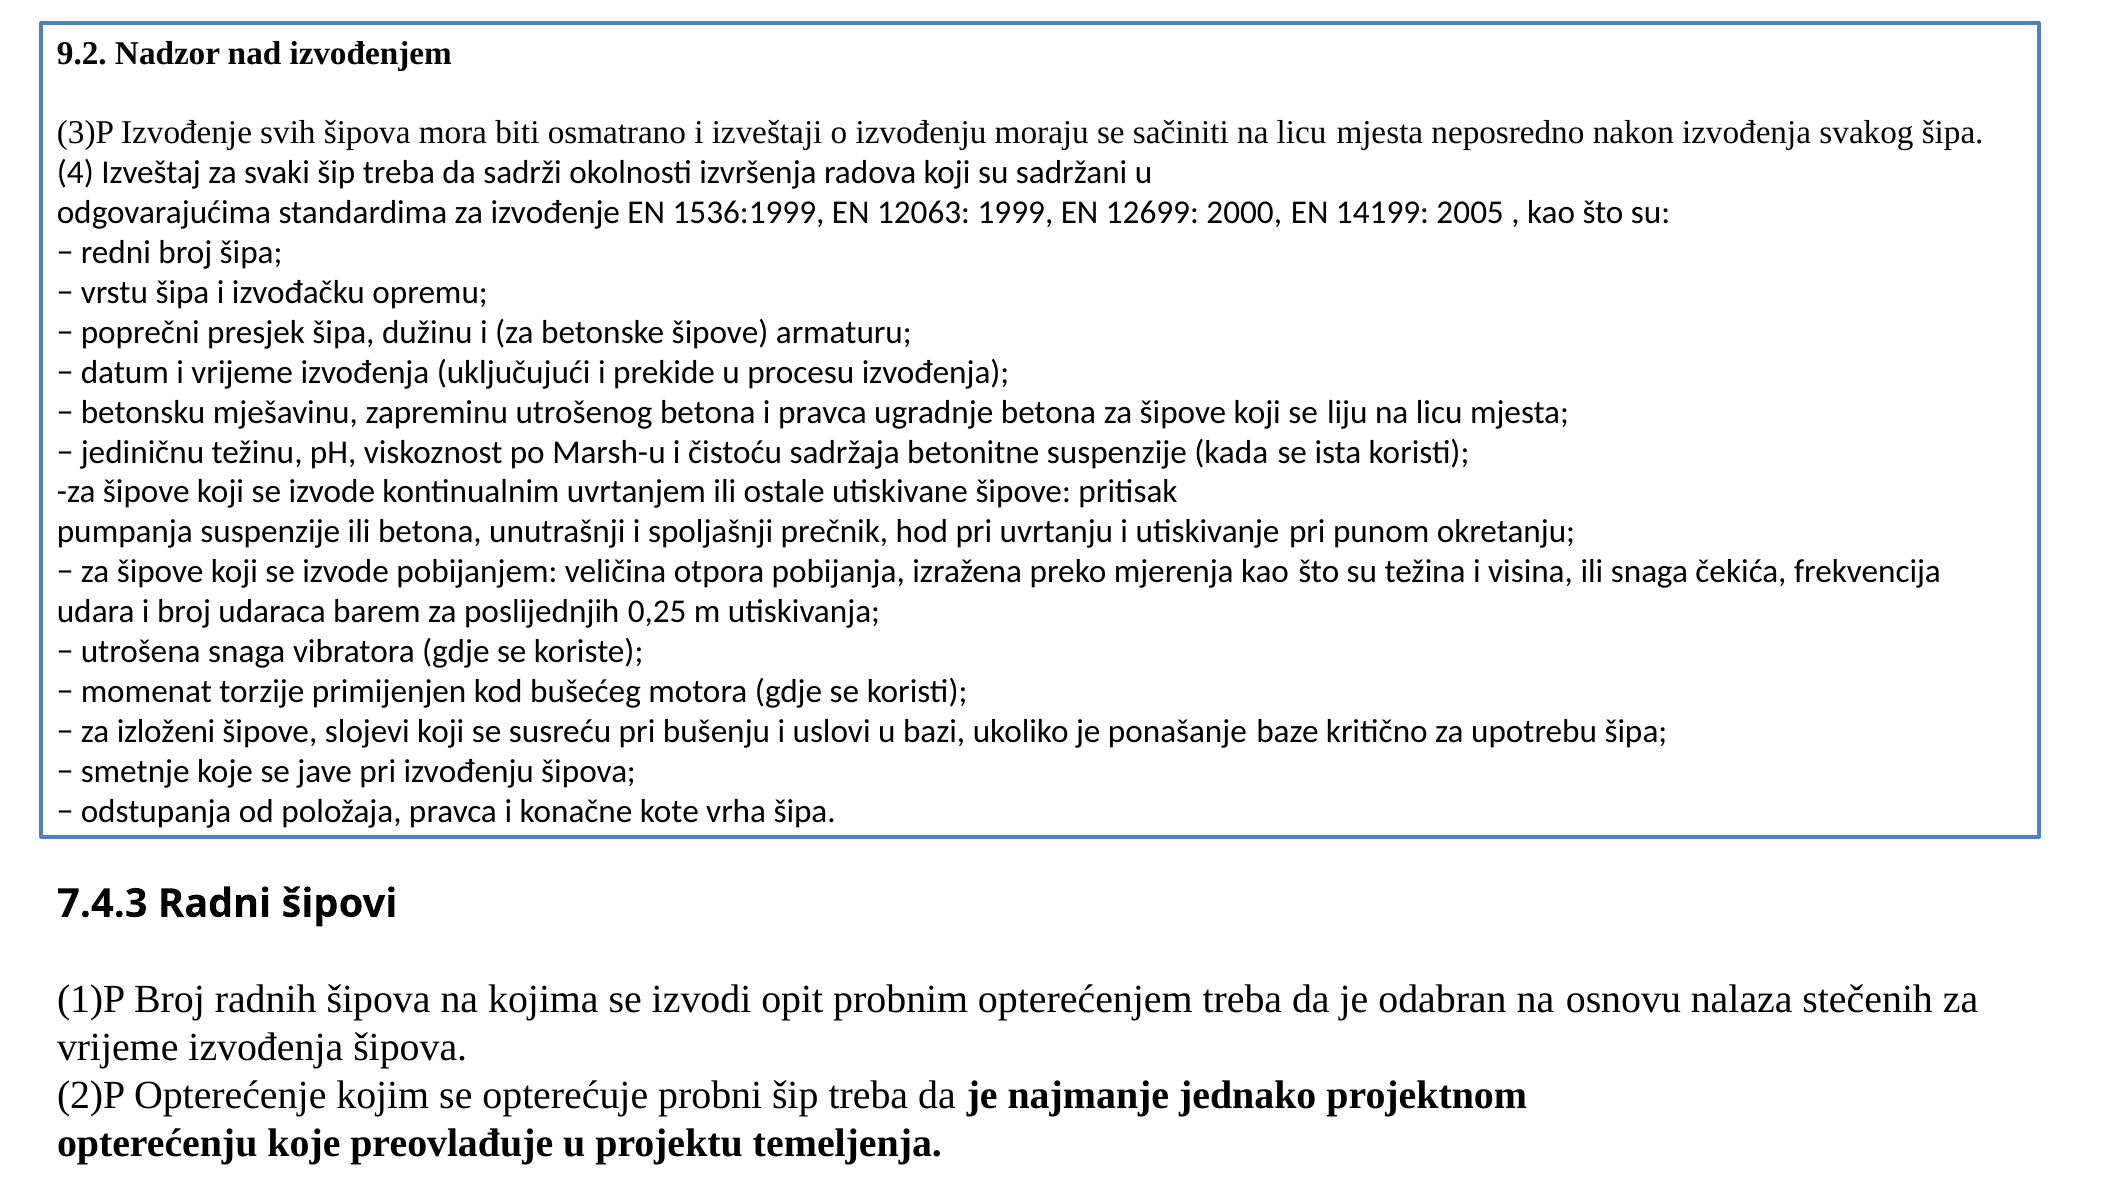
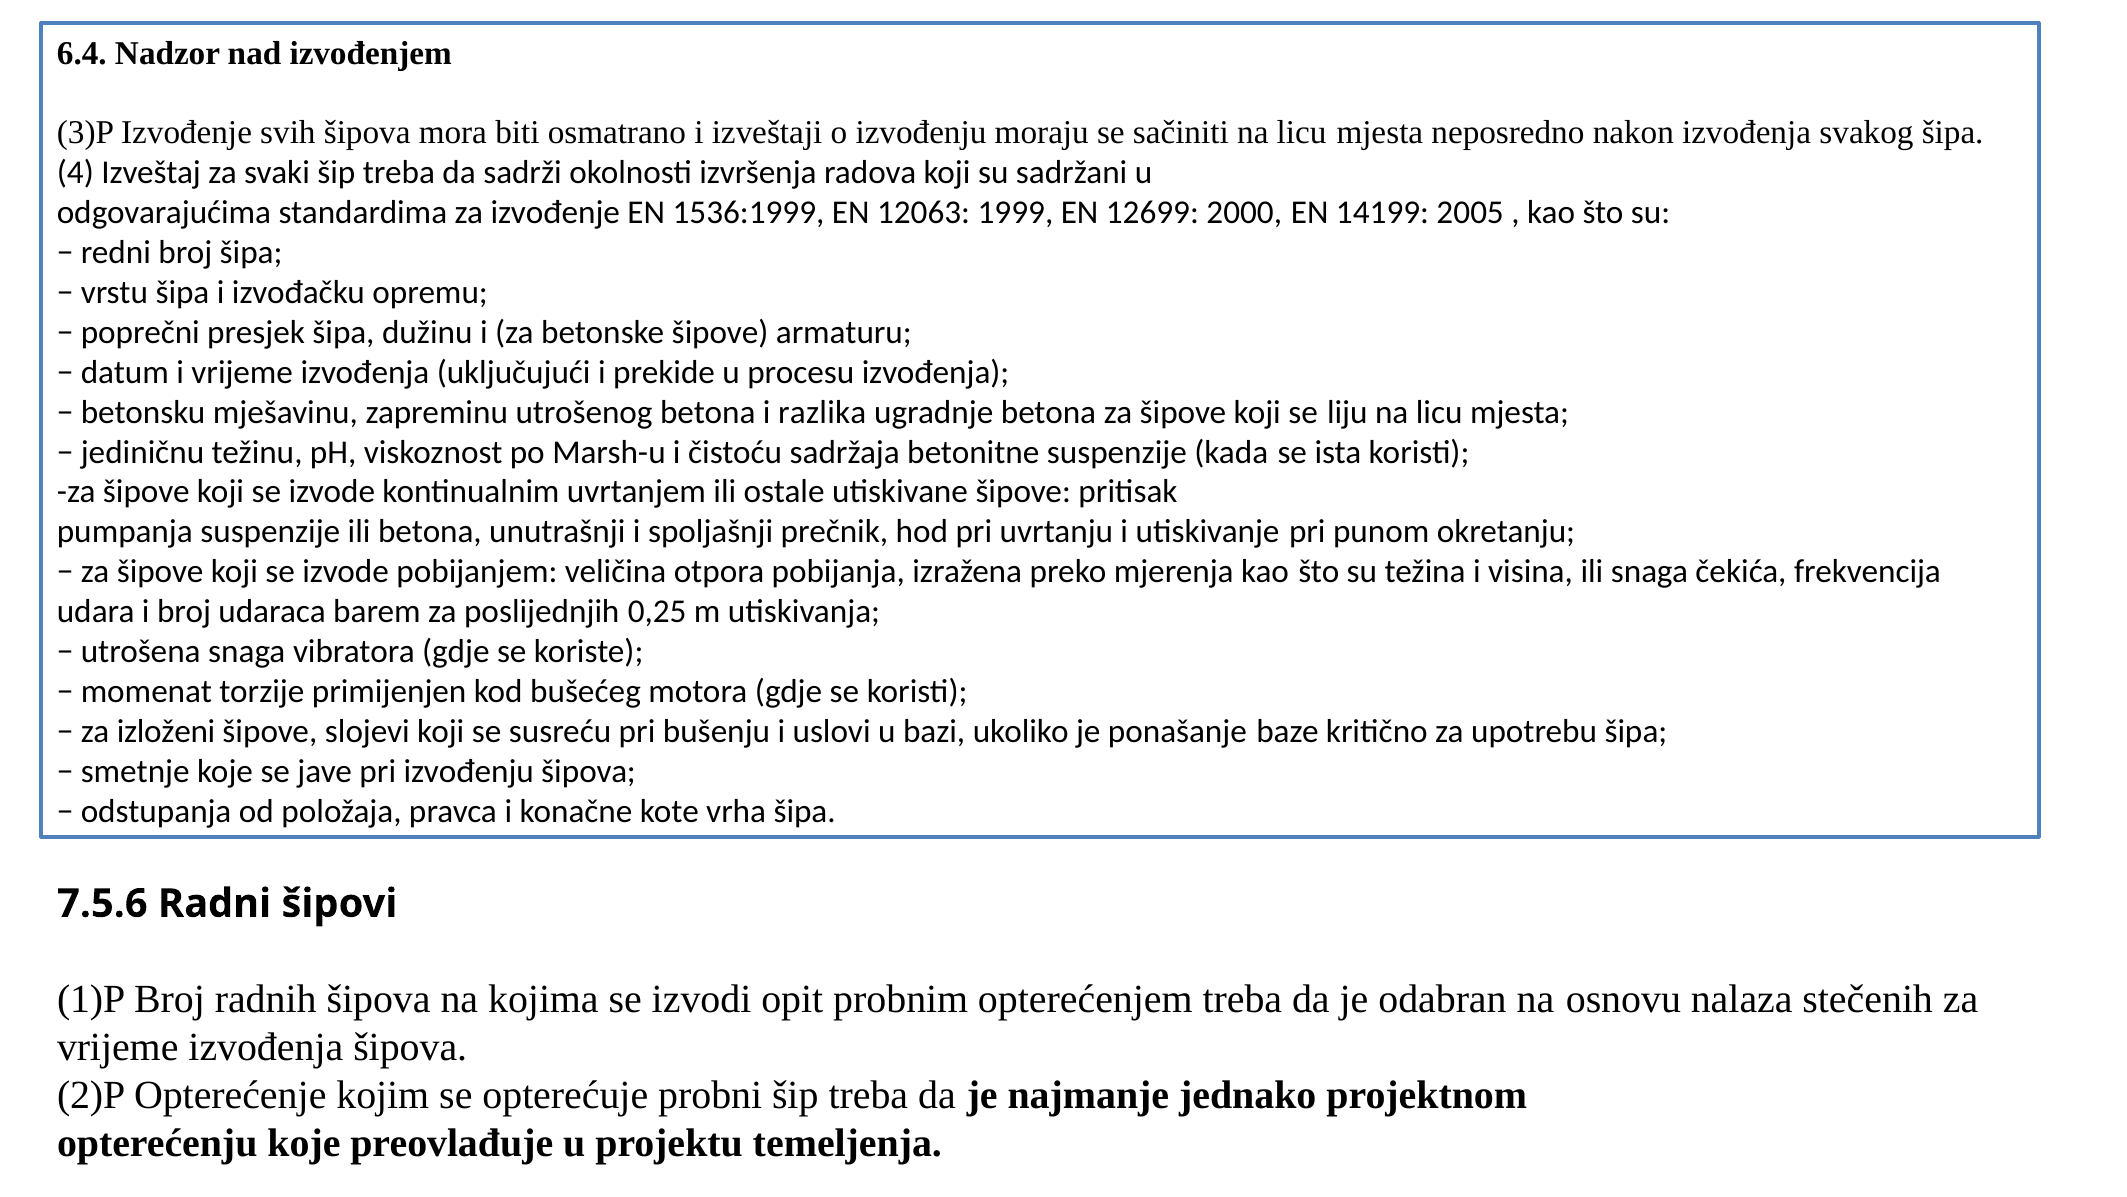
9.2: 9.2 -> 6.4
i pravca: pravca -> razlika
7.4.3: 7.4.3 -> 7.5.6
